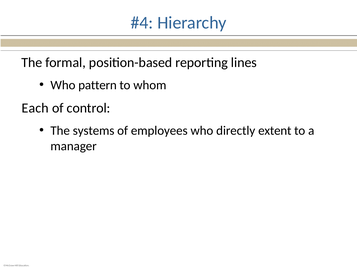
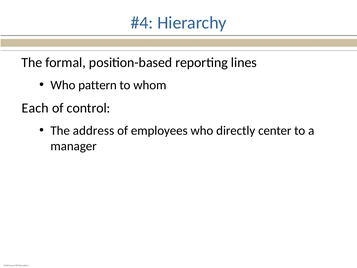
systems: systems -> address
extent: extent -> center
